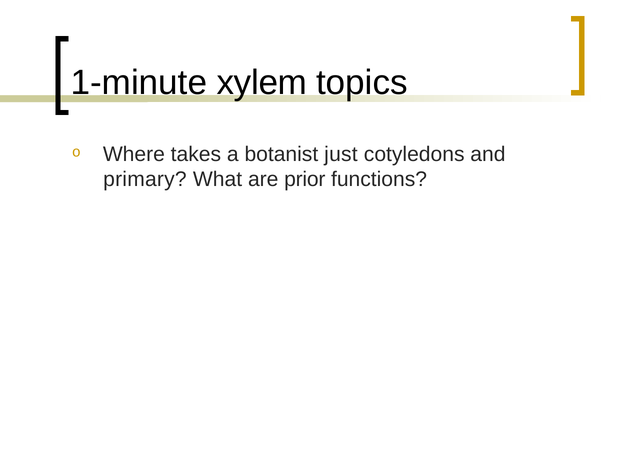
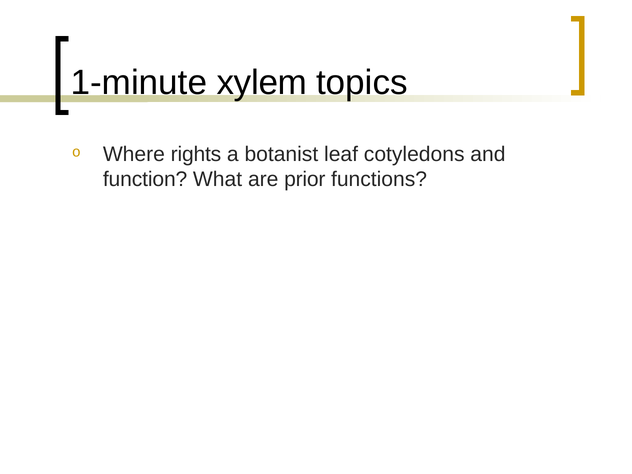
takes: takes -> rights
just: just -> leaf
primary: primary -> function
